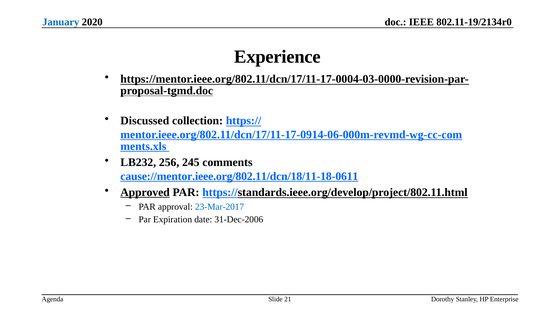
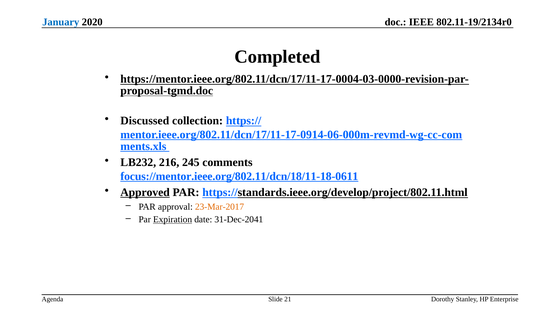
Experience: Experience -> Completed
256: 256 -> 216
cause://mentor.ieee.org/802.11/dcn/18/11-18-0611: cause://mentor.ieee.org/802.11/dcn/18/11-18-0611 -> focus://mentor.ieee.org/802.11/dcn/18/11-18-0611
23-Mar-2017 colour: blue -> orange
Expiration underline: none -> present
31-Dec-2006: 31-Dec-2006 -> 31-Dec-2041
